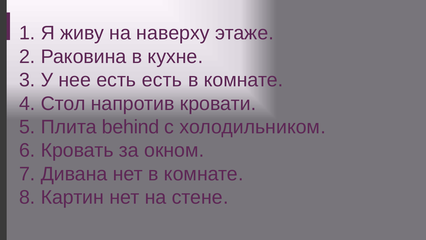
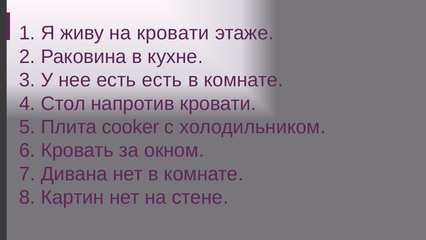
на наверху: наверху -> кровати
behind: behind -> cooker
